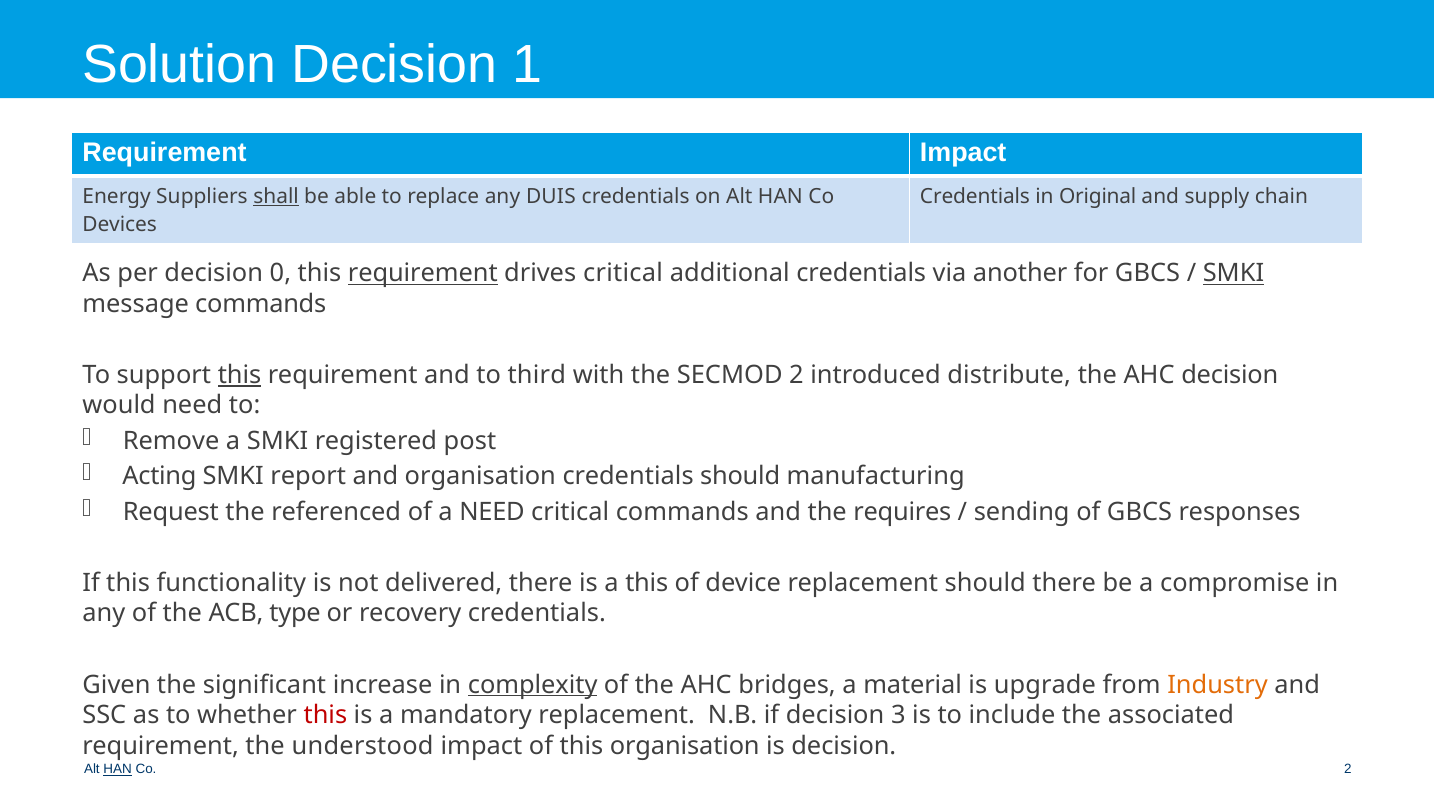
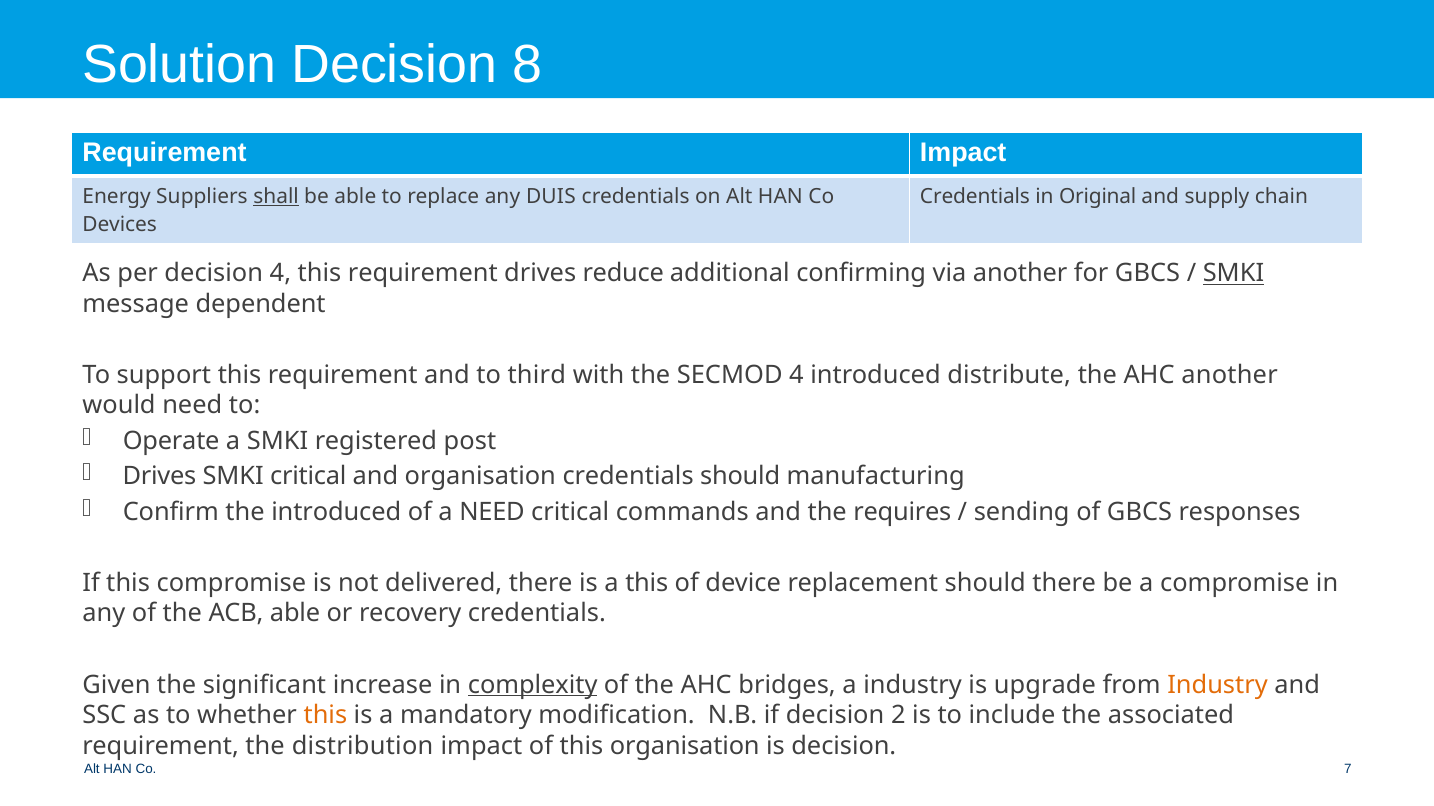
1: 1 -> 8
decision 0: 0 -> 4
requirement at (423, 274) underline: present -> none
drives critical: critical -> reduce
additional credentials: credentials -> confirming
message commands: commands -> dependent
this at (240, 375) underline: present -> none
SECMOD 2: 2 -> 4
AHC decision: decision -> another
Remove: Remove -> Operate
Acting at (159, 477): Acting -> Drives
SMKI report: report -> critical
Request: Request -> Confirm
the referenced: referenced -> introduced
this functionality: functionality -> compromise
ACB type: type -> able
a material: material -> industry
this at (325, 716) colour: red -> orange
mandatory replacement: replacement -> modification
3: 3 -> 2
understood: understood -> distribution
HAN at (118, 770) underline: present -> none
Co 2: 2 -> 7
